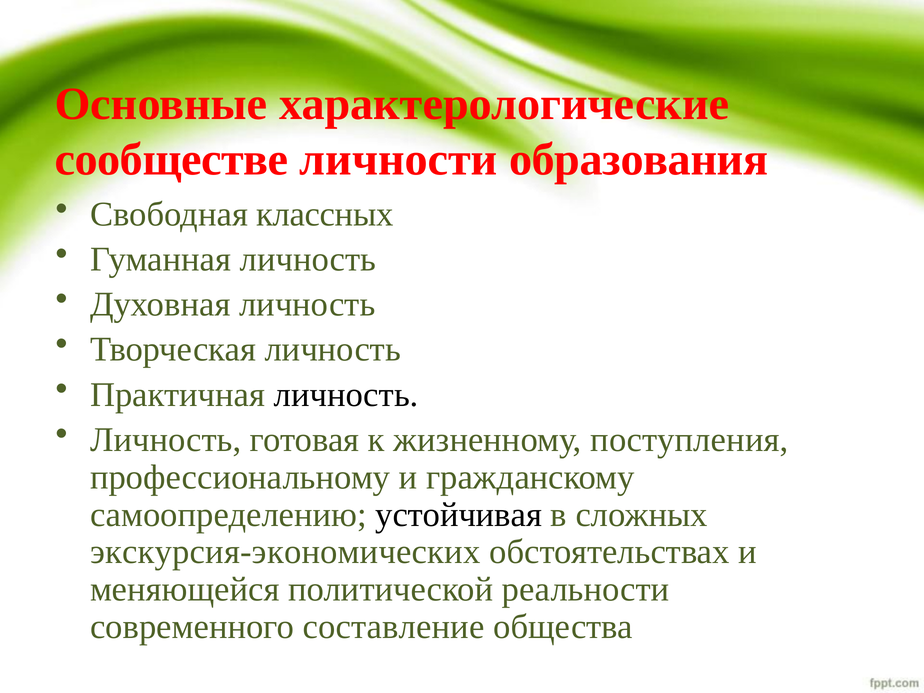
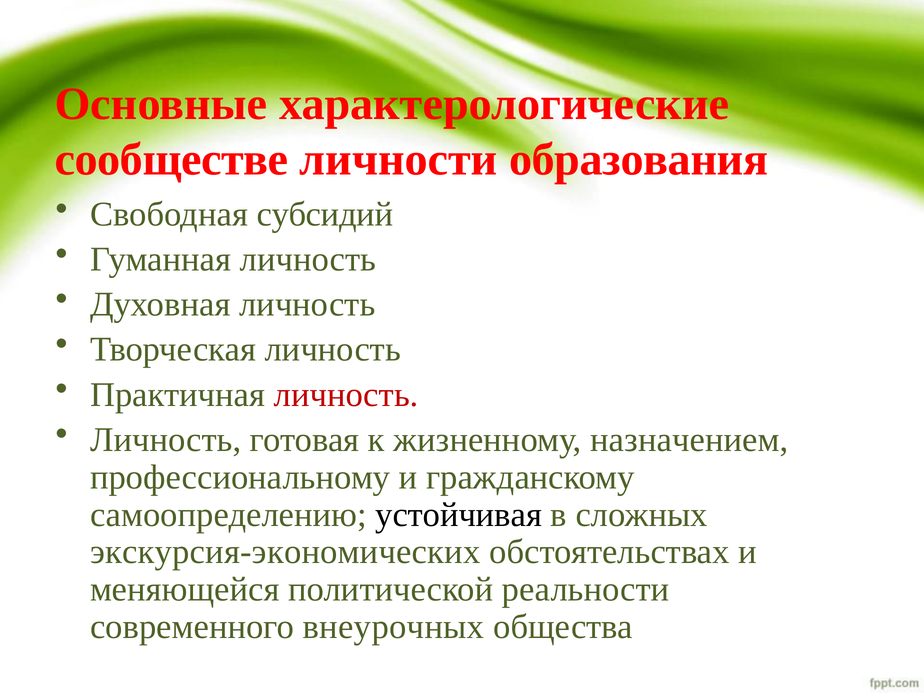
классных: классных -> субсидий
личность at (346, 395) colour: black -> red
поступления: поступления -> назначением
составление: составление -> внеурочных
